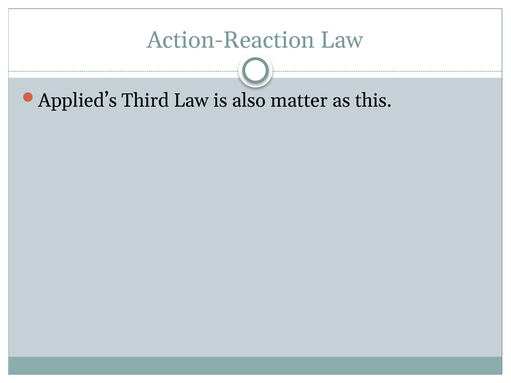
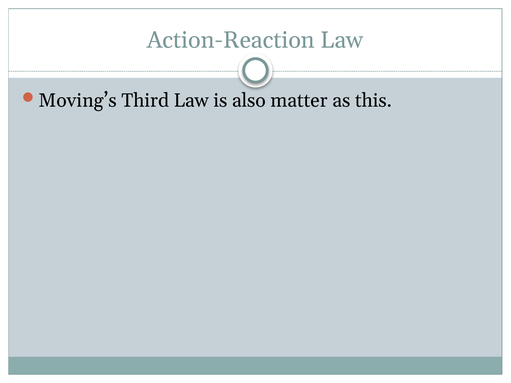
Applied’s: Applied’s -> Moving’s
